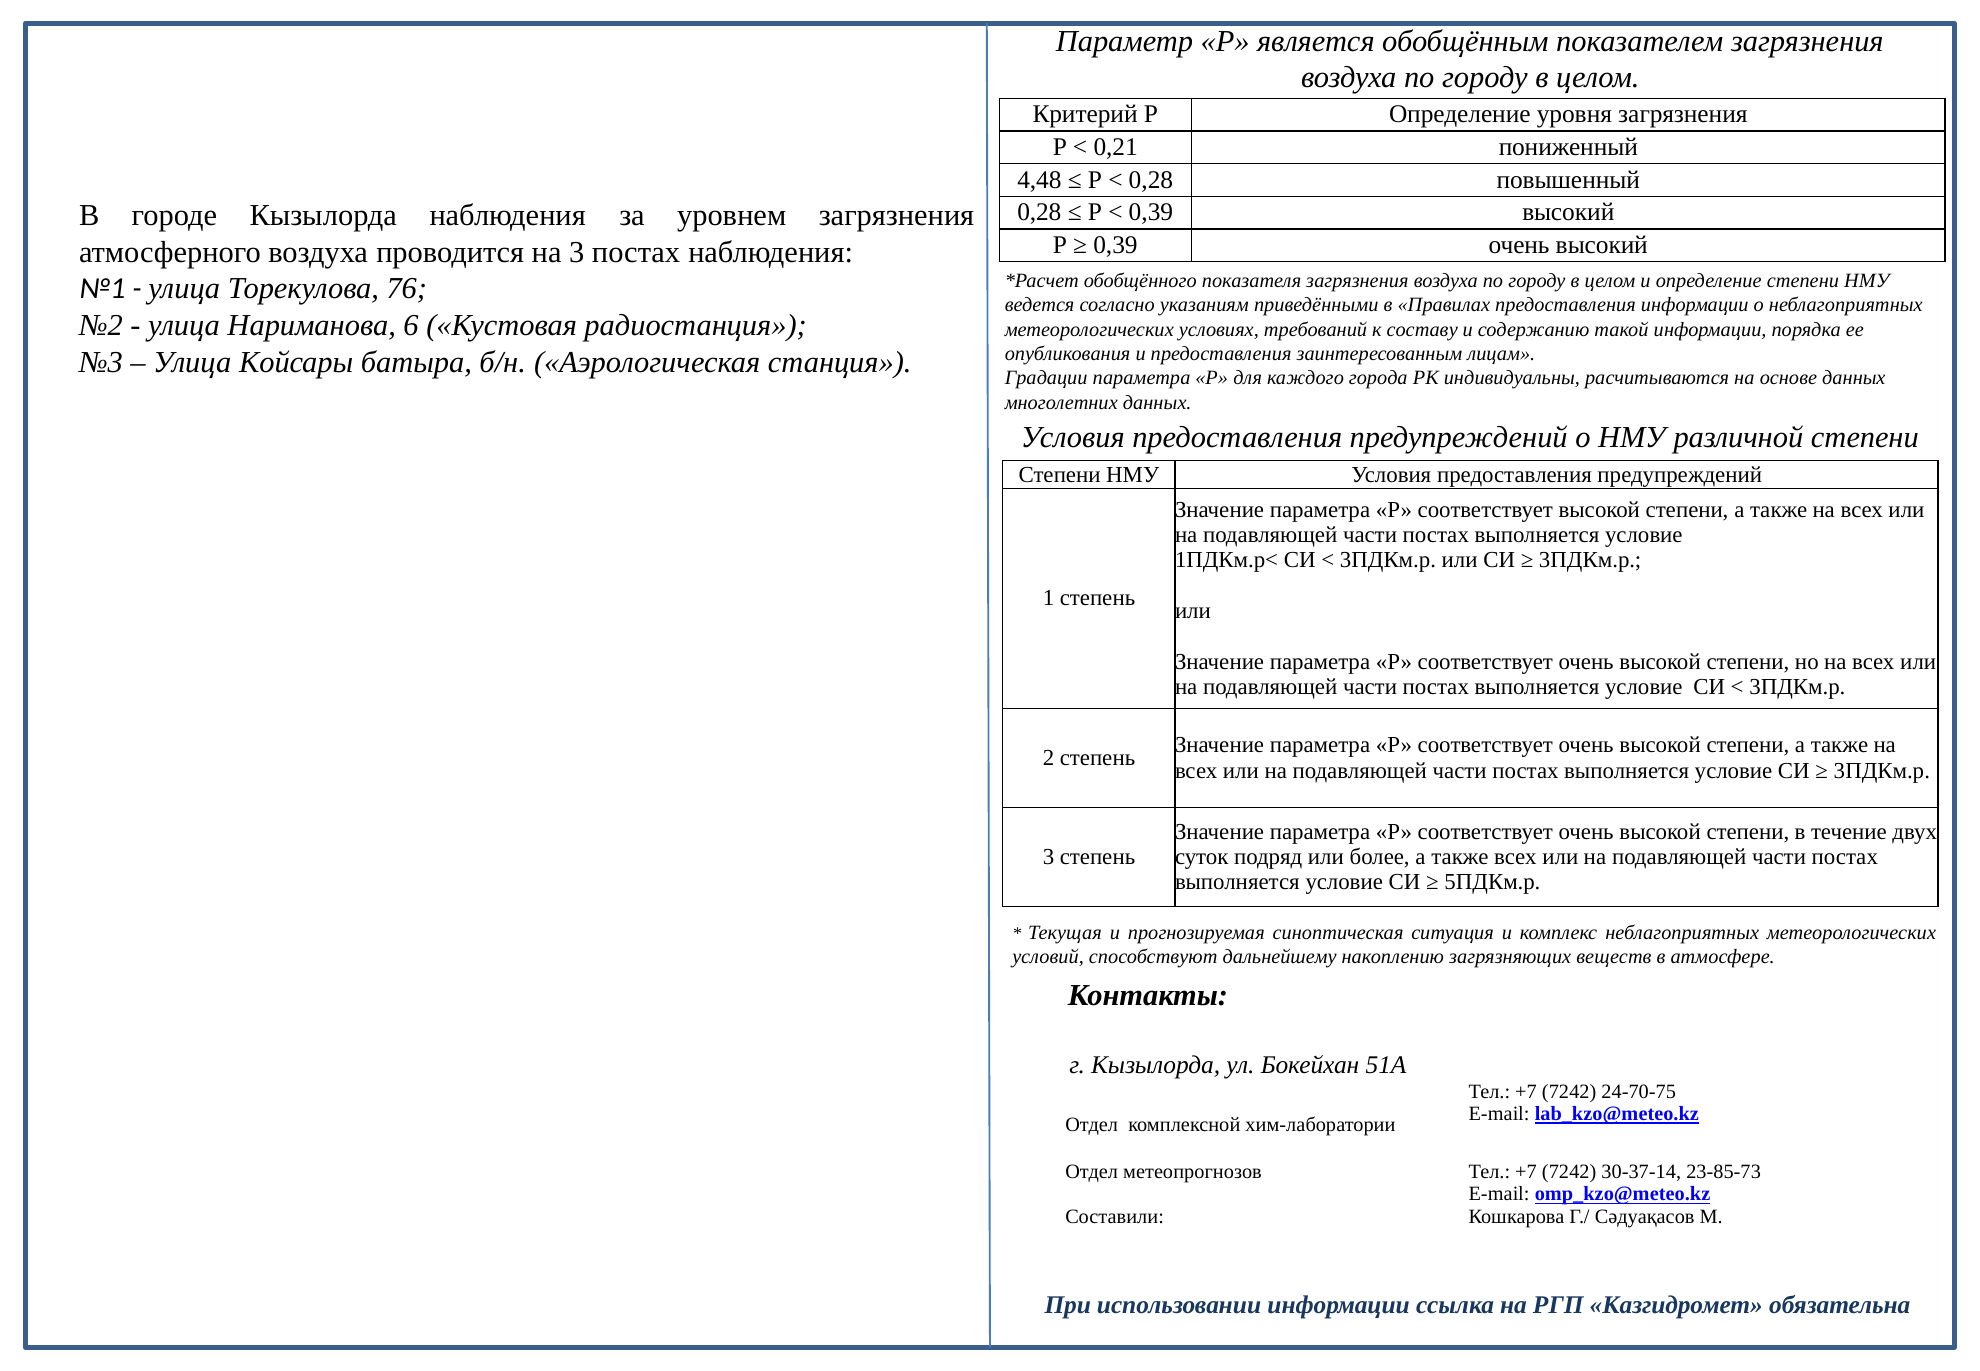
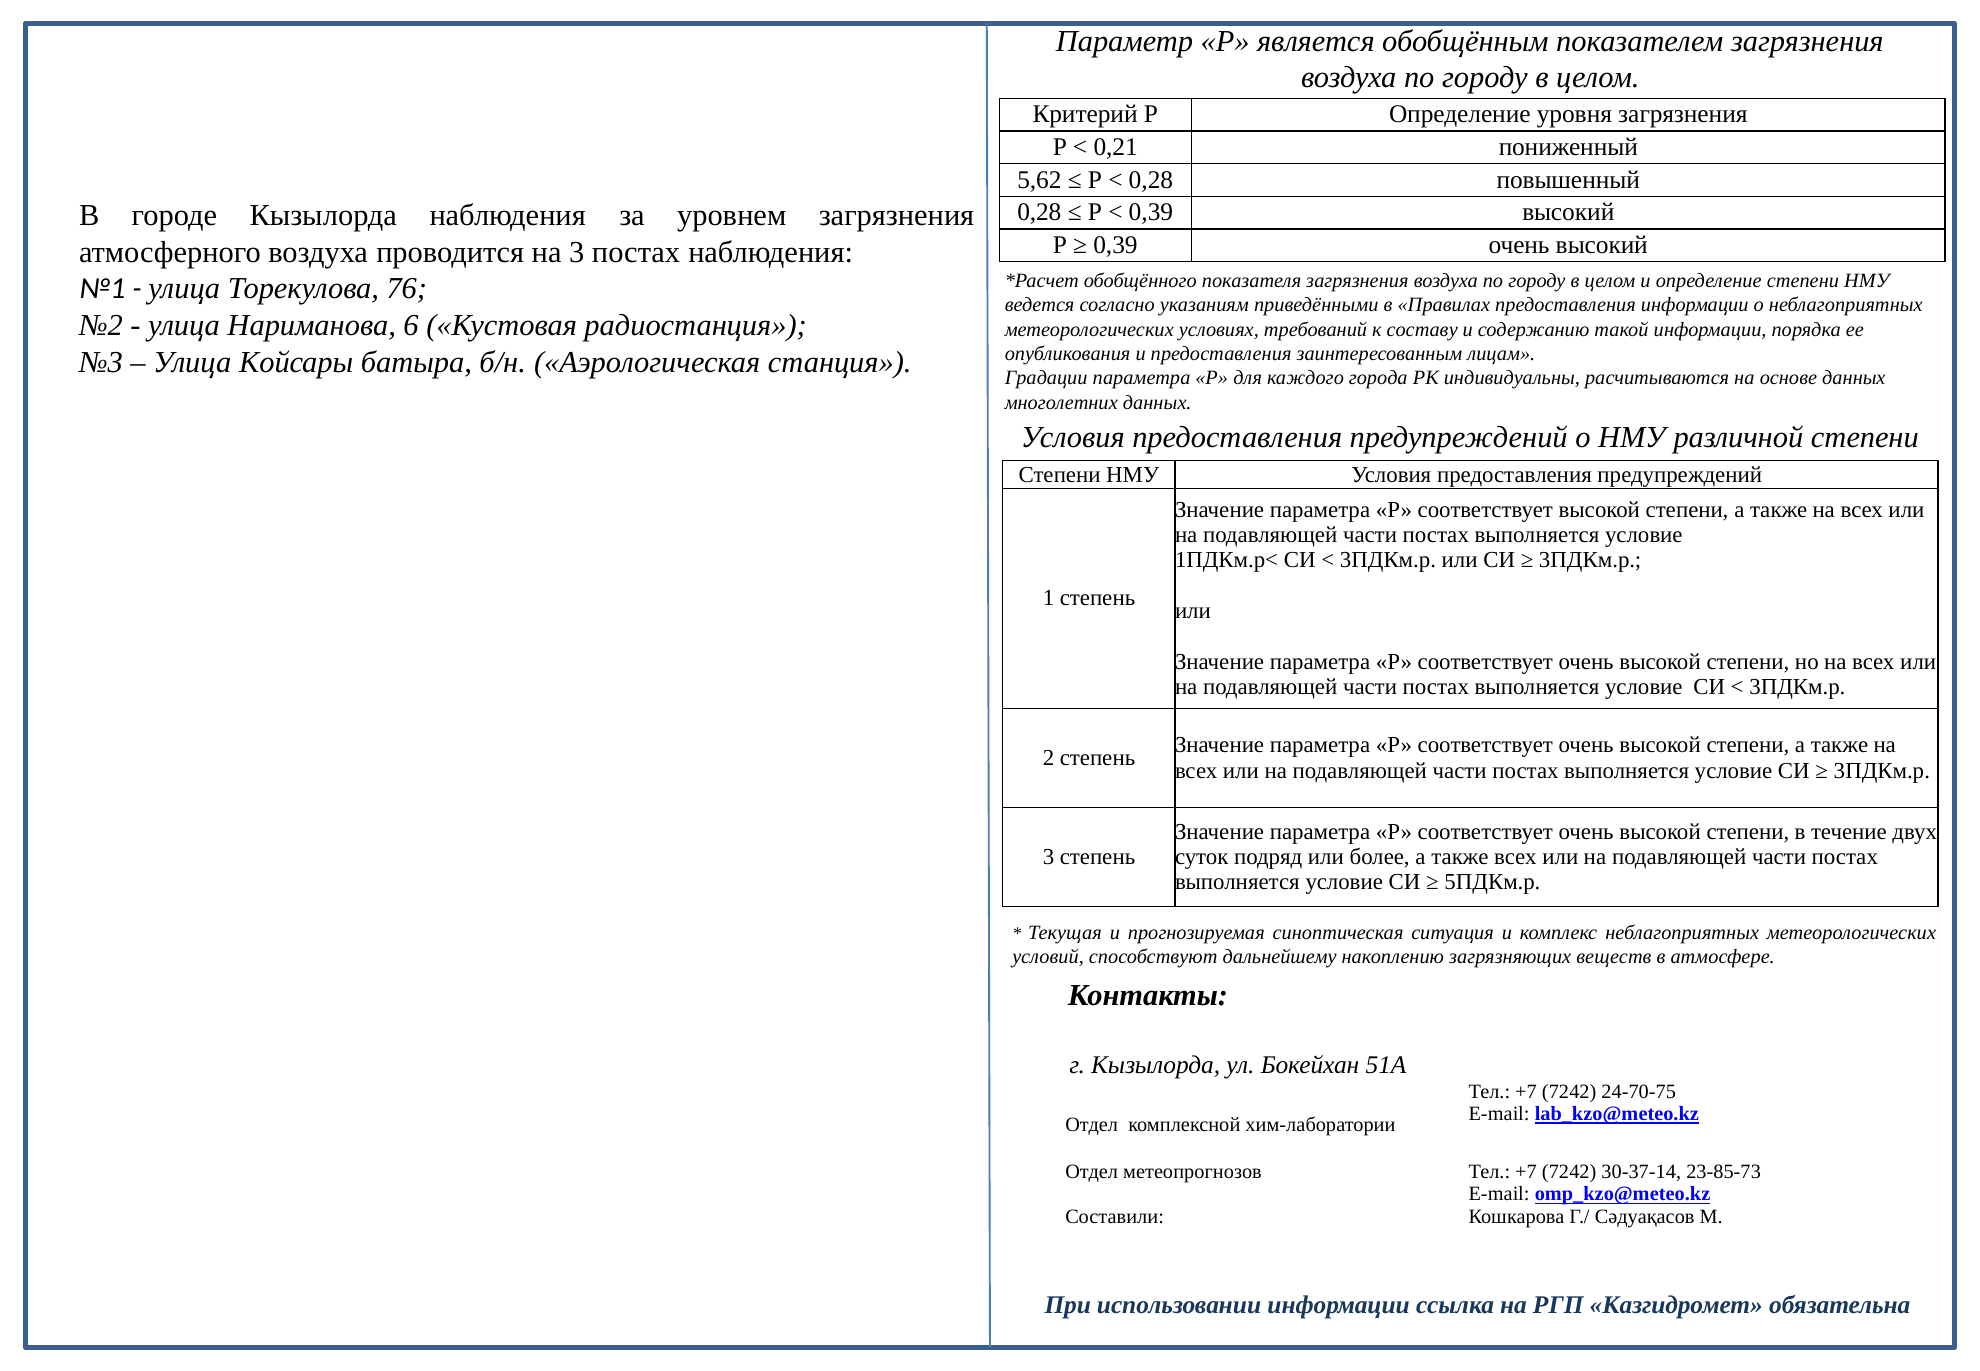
4,48: 4,48 -> 5,62
